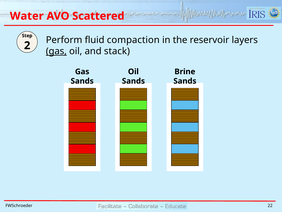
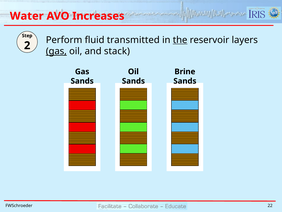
Scattered: Scattered -> Increases
compaction: compaction -> transmitted
the underline: none -> present
